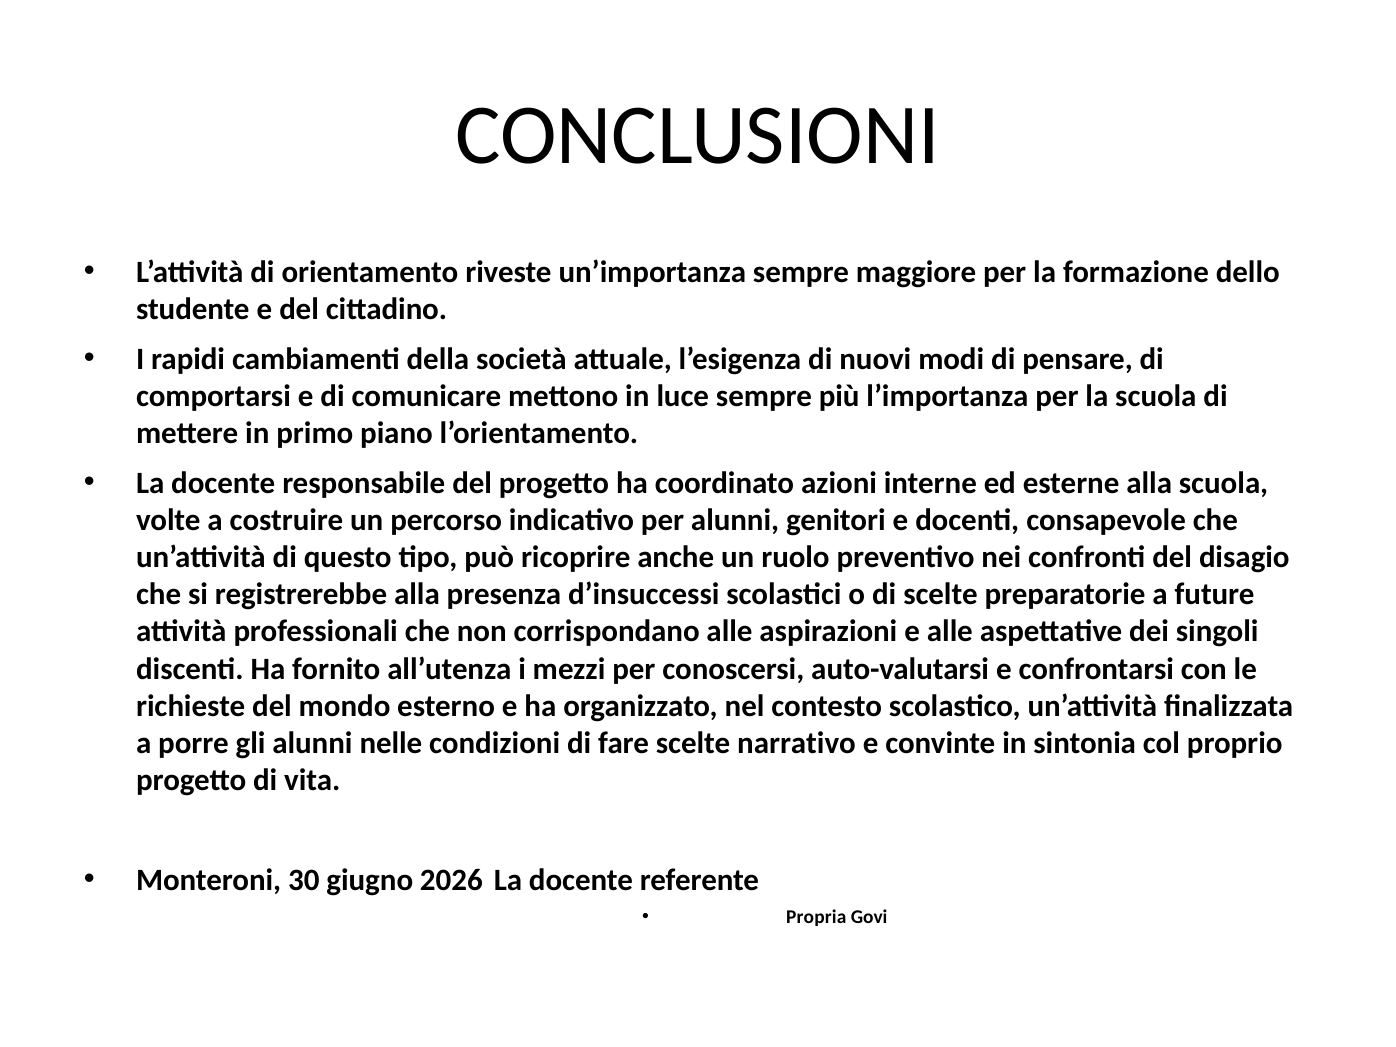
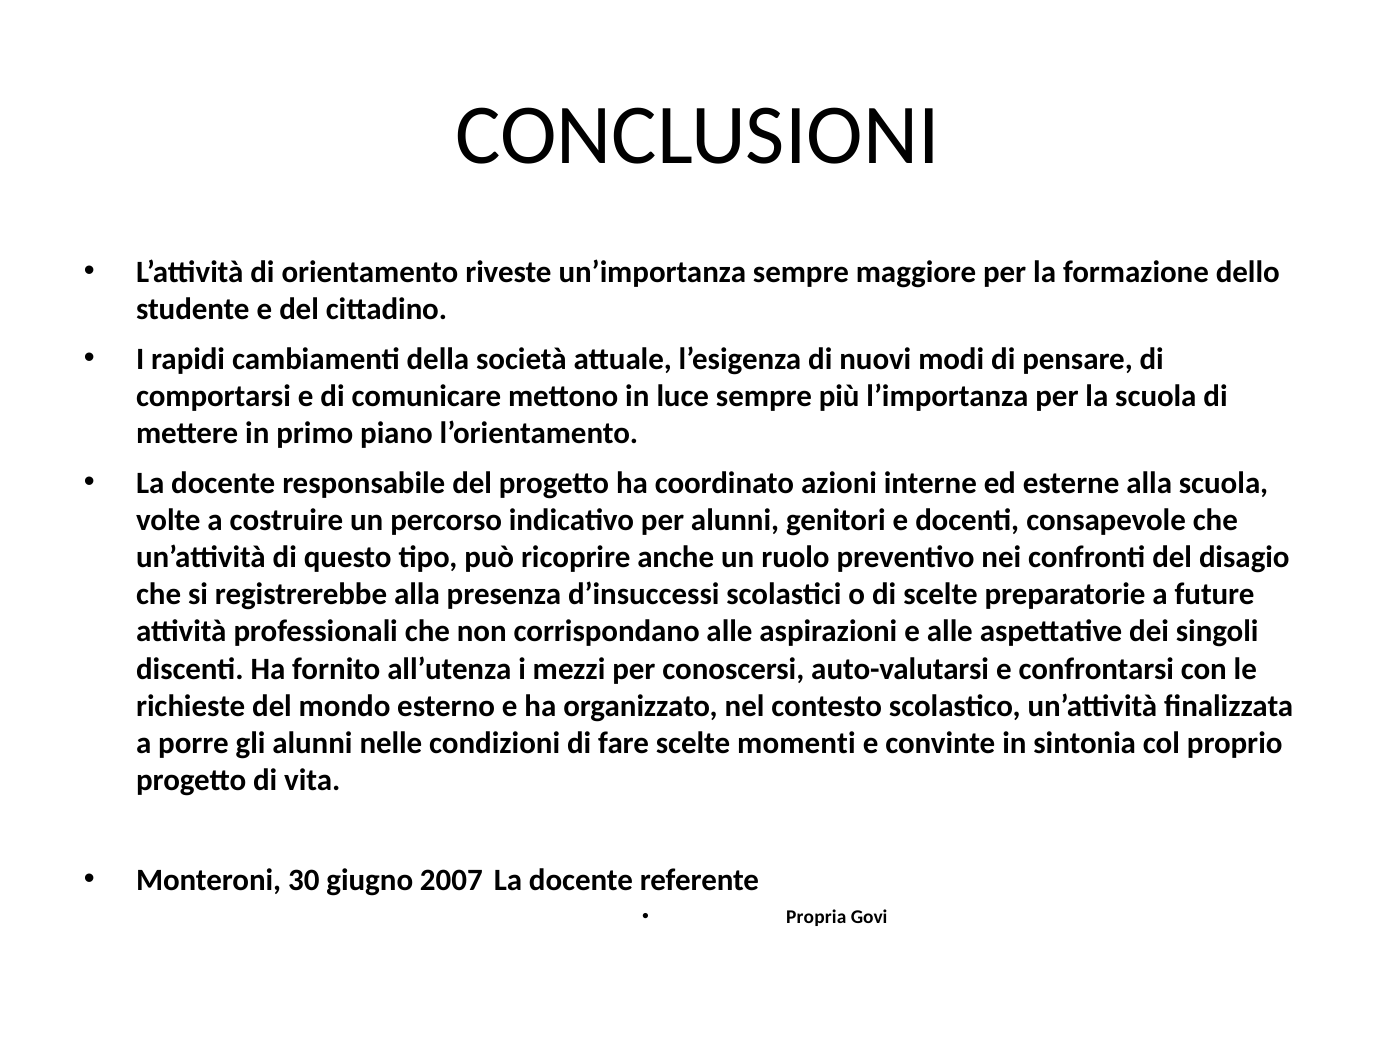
narrativo: narrativo -> momenti
2026: 2026 -> 2007
